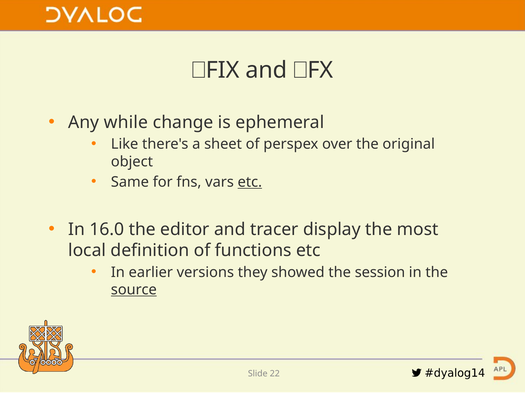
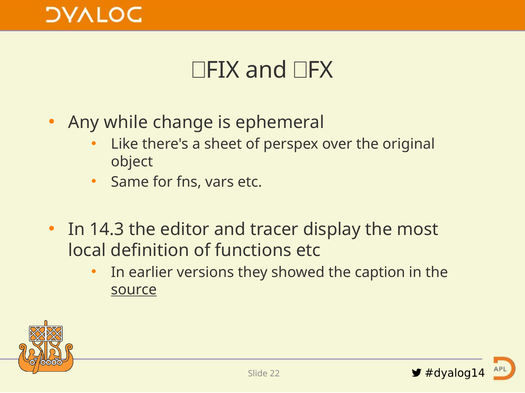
etc at (250, 182) underline: present -> none
16.0: 16.0 -> 14.3
session: session -> caption
